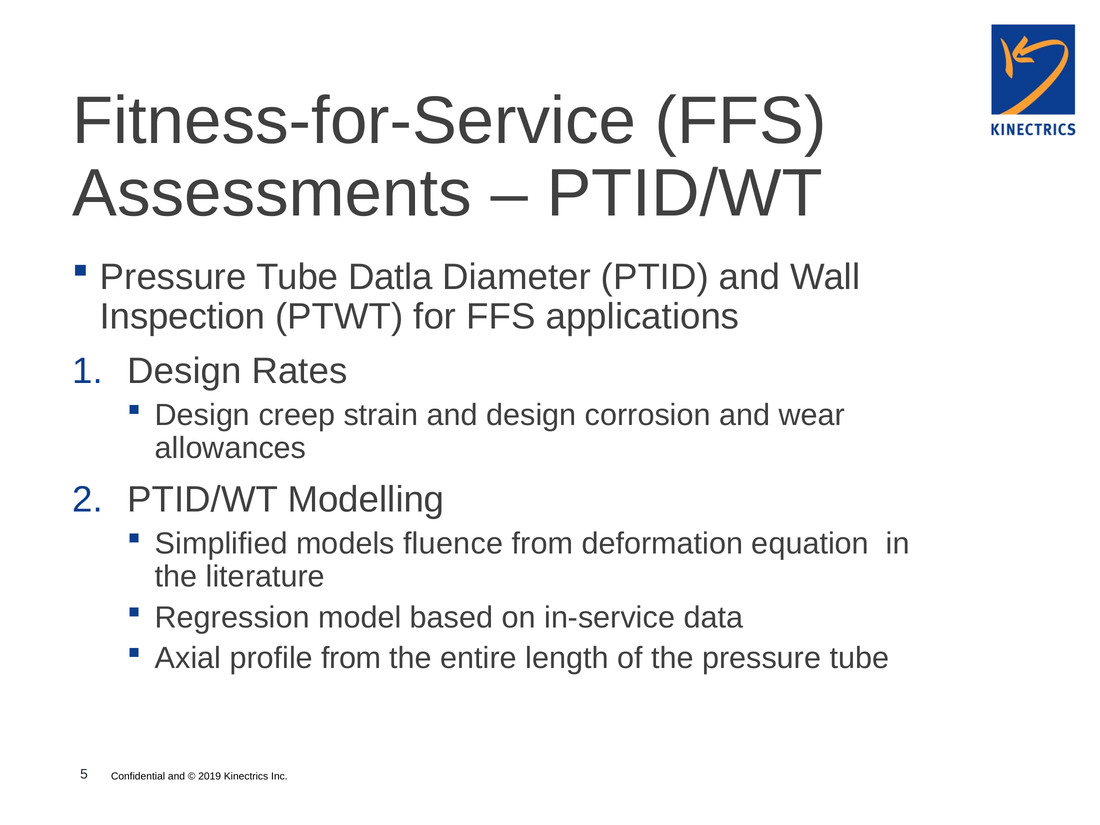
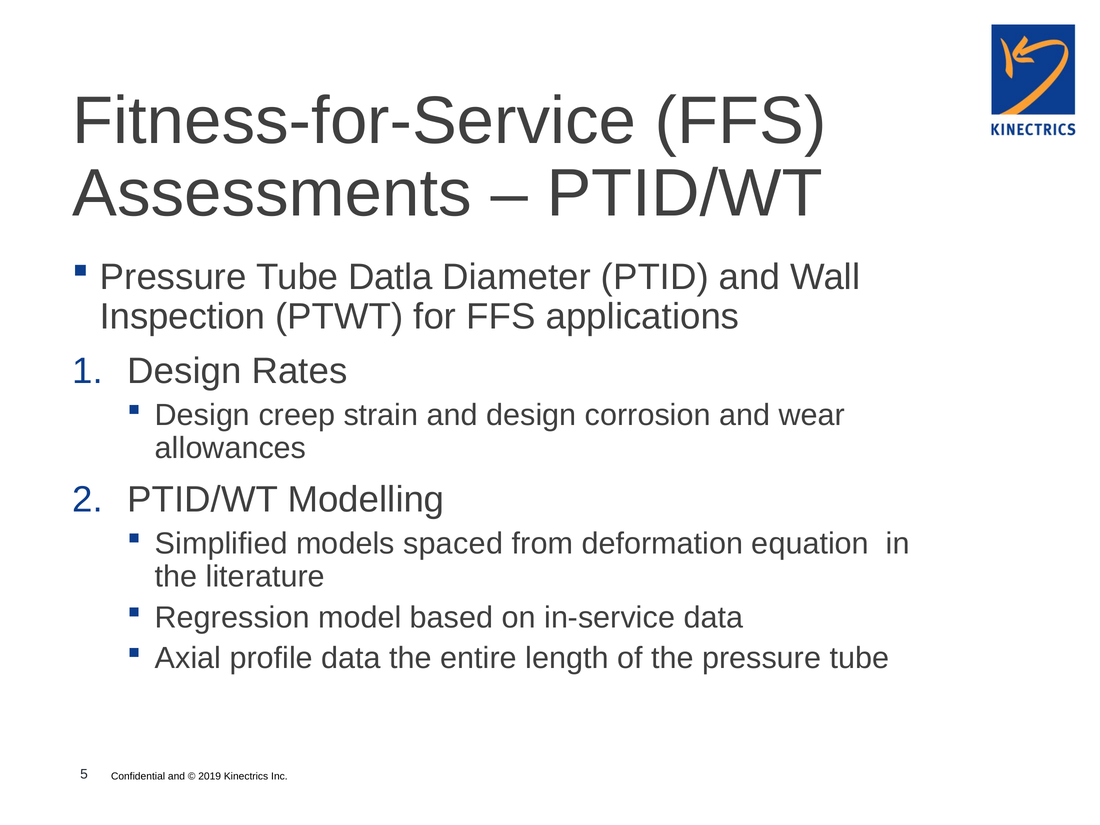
fluence: fluence -> spaced
profile from: from -> data
